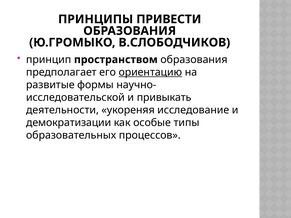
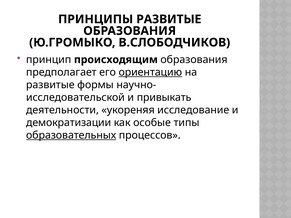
ПРИНЦИПЫ ПРИВЕСТИ: ПРИВЕСТИ -> РАЗВИТЫЕ
пространством: пространством -> происходящим
образовательных underline: none -> present
